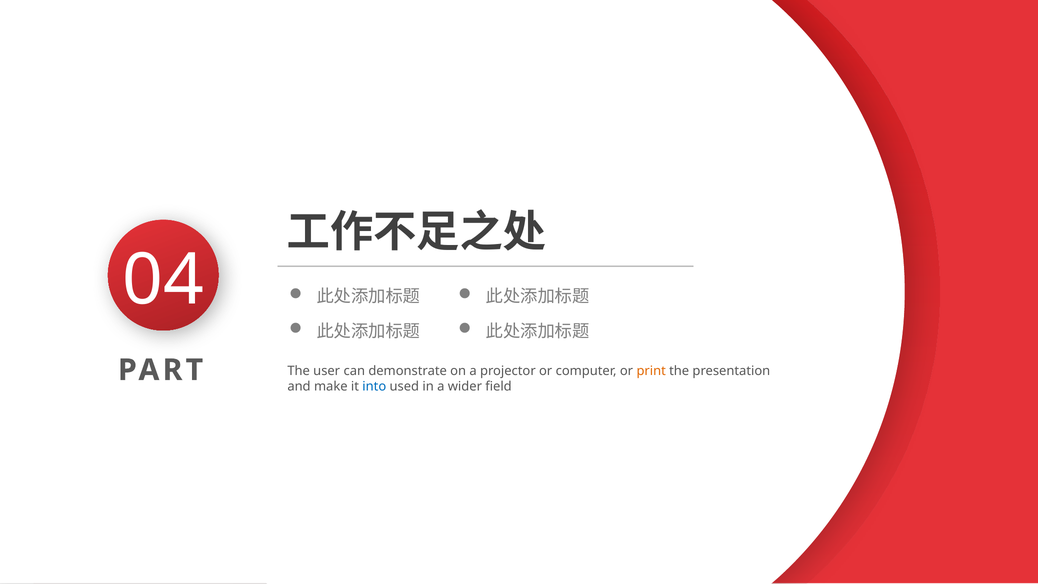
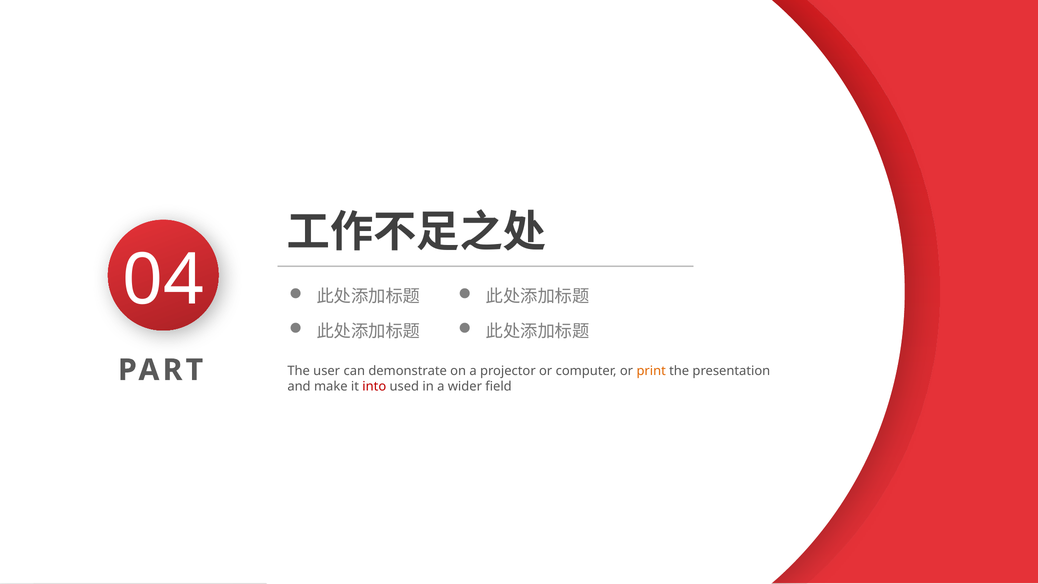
into colour: blue -> red
